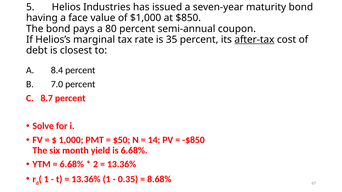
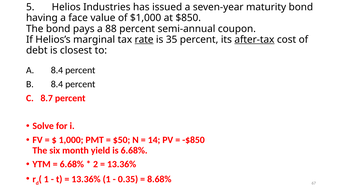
80: 80 -> 88
rate underline: none -> present
B 7.0: 7.0 -> 8.4
